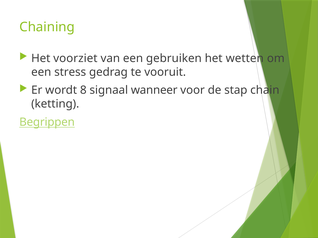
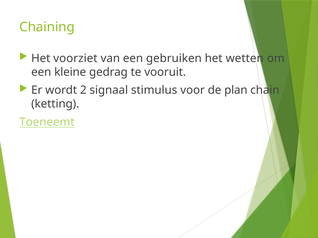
stress: stress -> kleine
8: 8 -> 2
wanneer: wanneer -> stimulus
stap: stap -> plan
Begrippen: Begrippen -> Toeneemt
